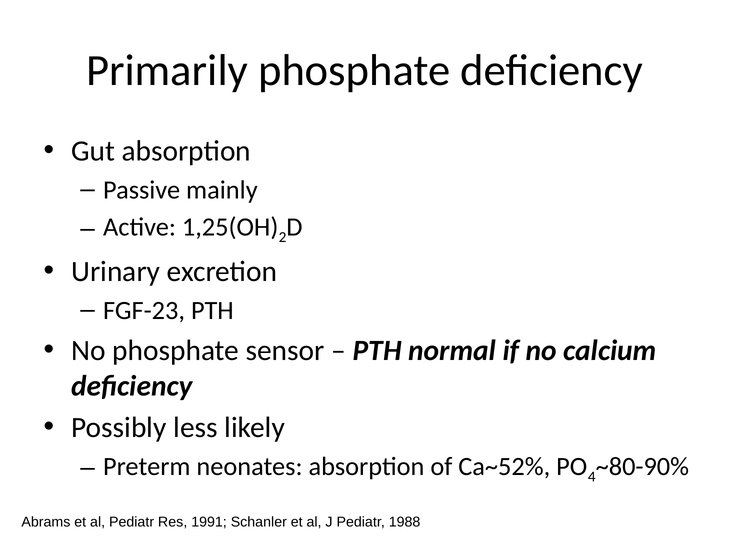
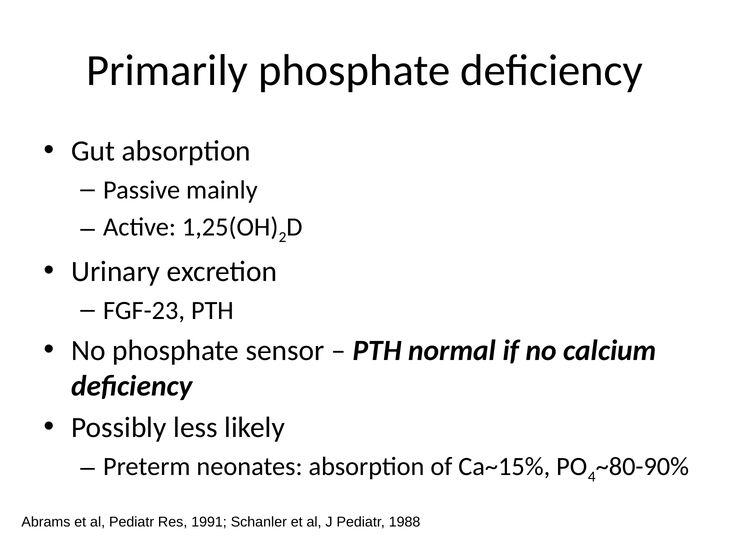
Ca~52%: Ca~52% -> Ca~15%
